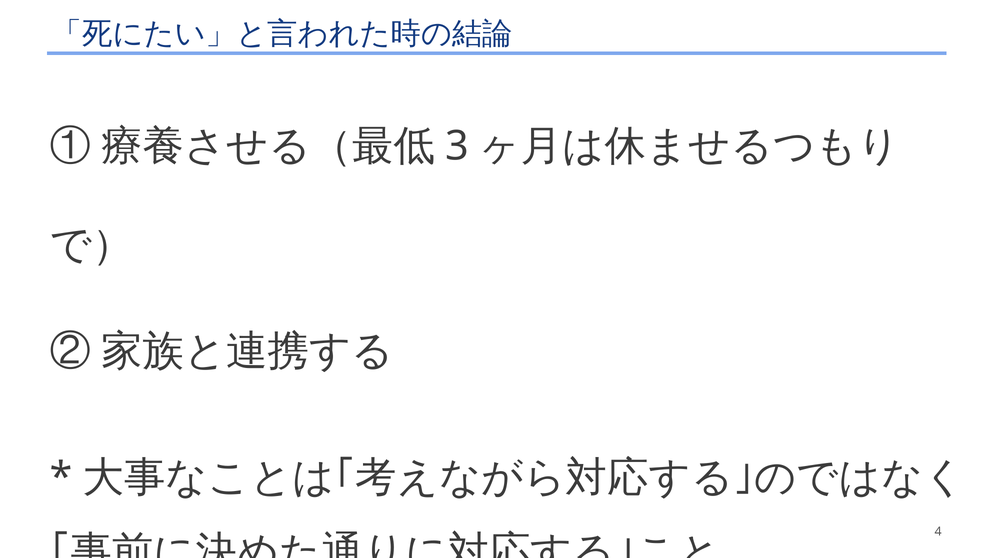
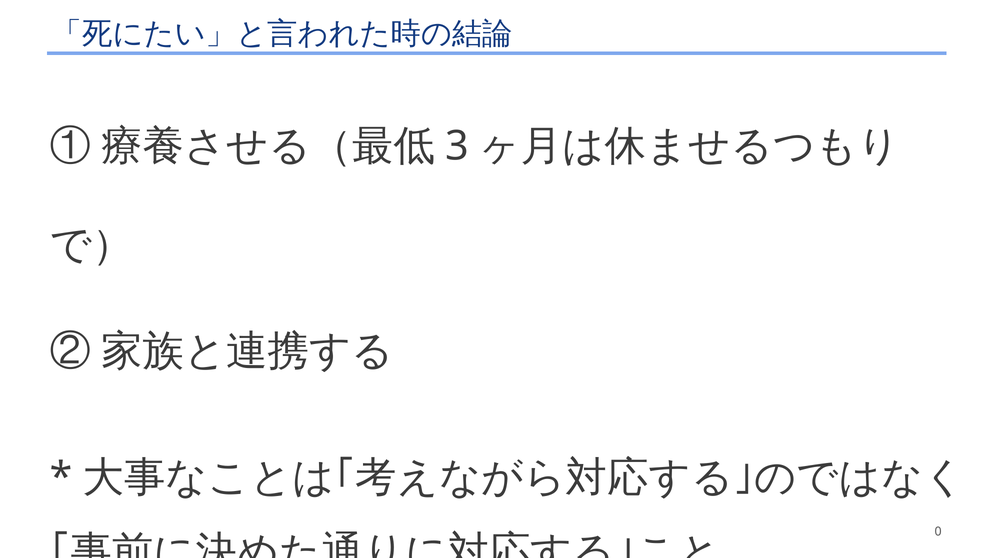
4: 4 -> 0
